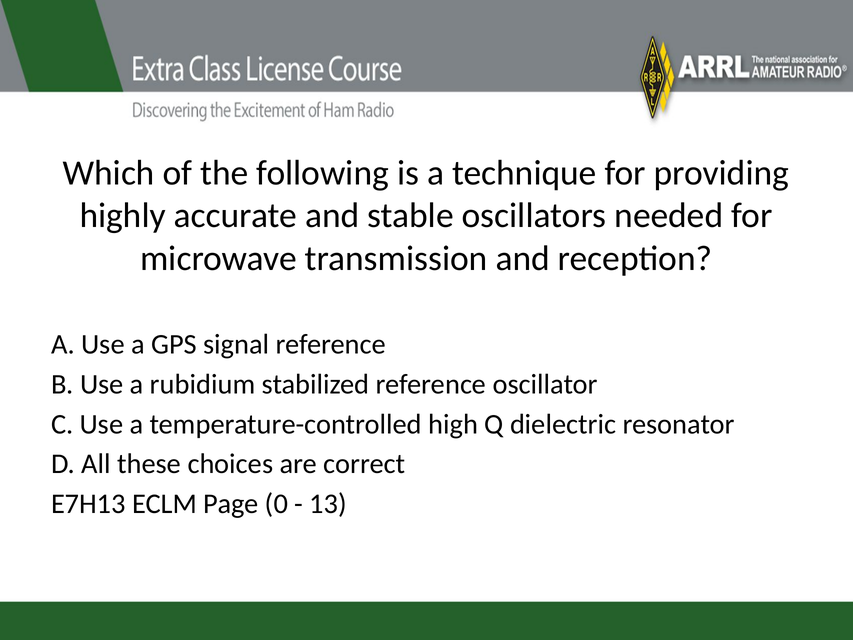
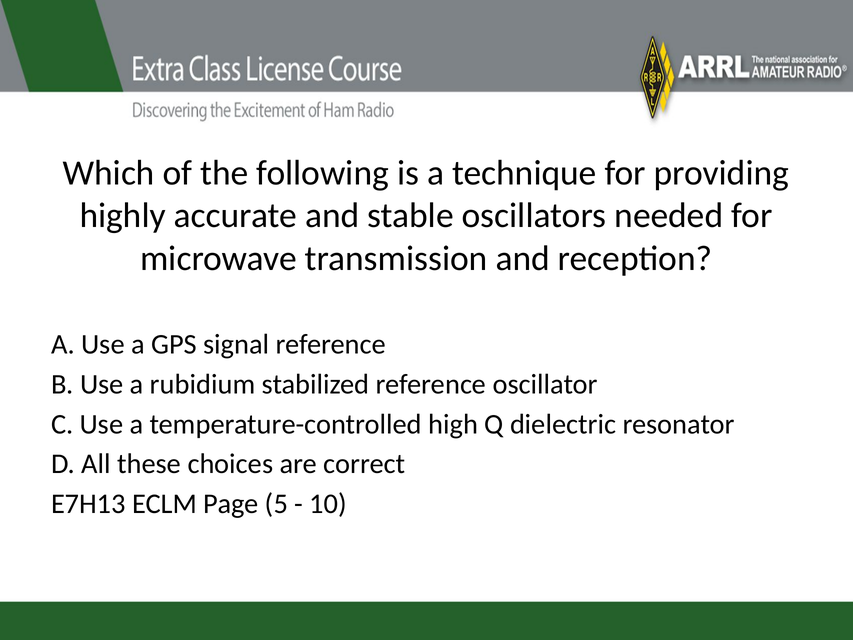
0: 0 -> 5
13: 13 -> 10
